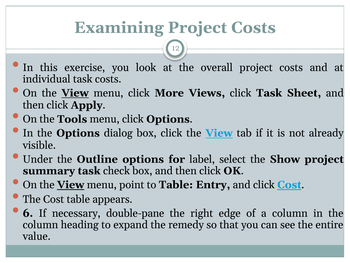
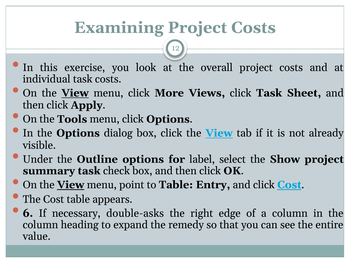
double-pane: double-pane -> double-asks
